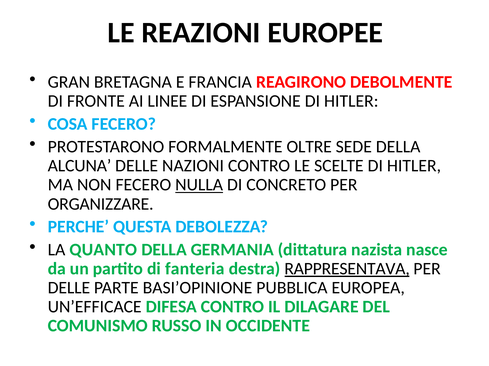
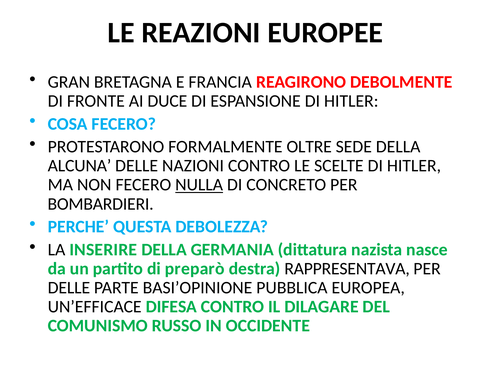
LINEE: LINEE -> DUCE
ORGANIZZARE: ORGANIZZARE -> BOMBARDIERI
QUANTO: QUANTO -> INSERIRE
fanteria: fanteria -> preparò
RAPPRESENTAVA underline: present -> none
